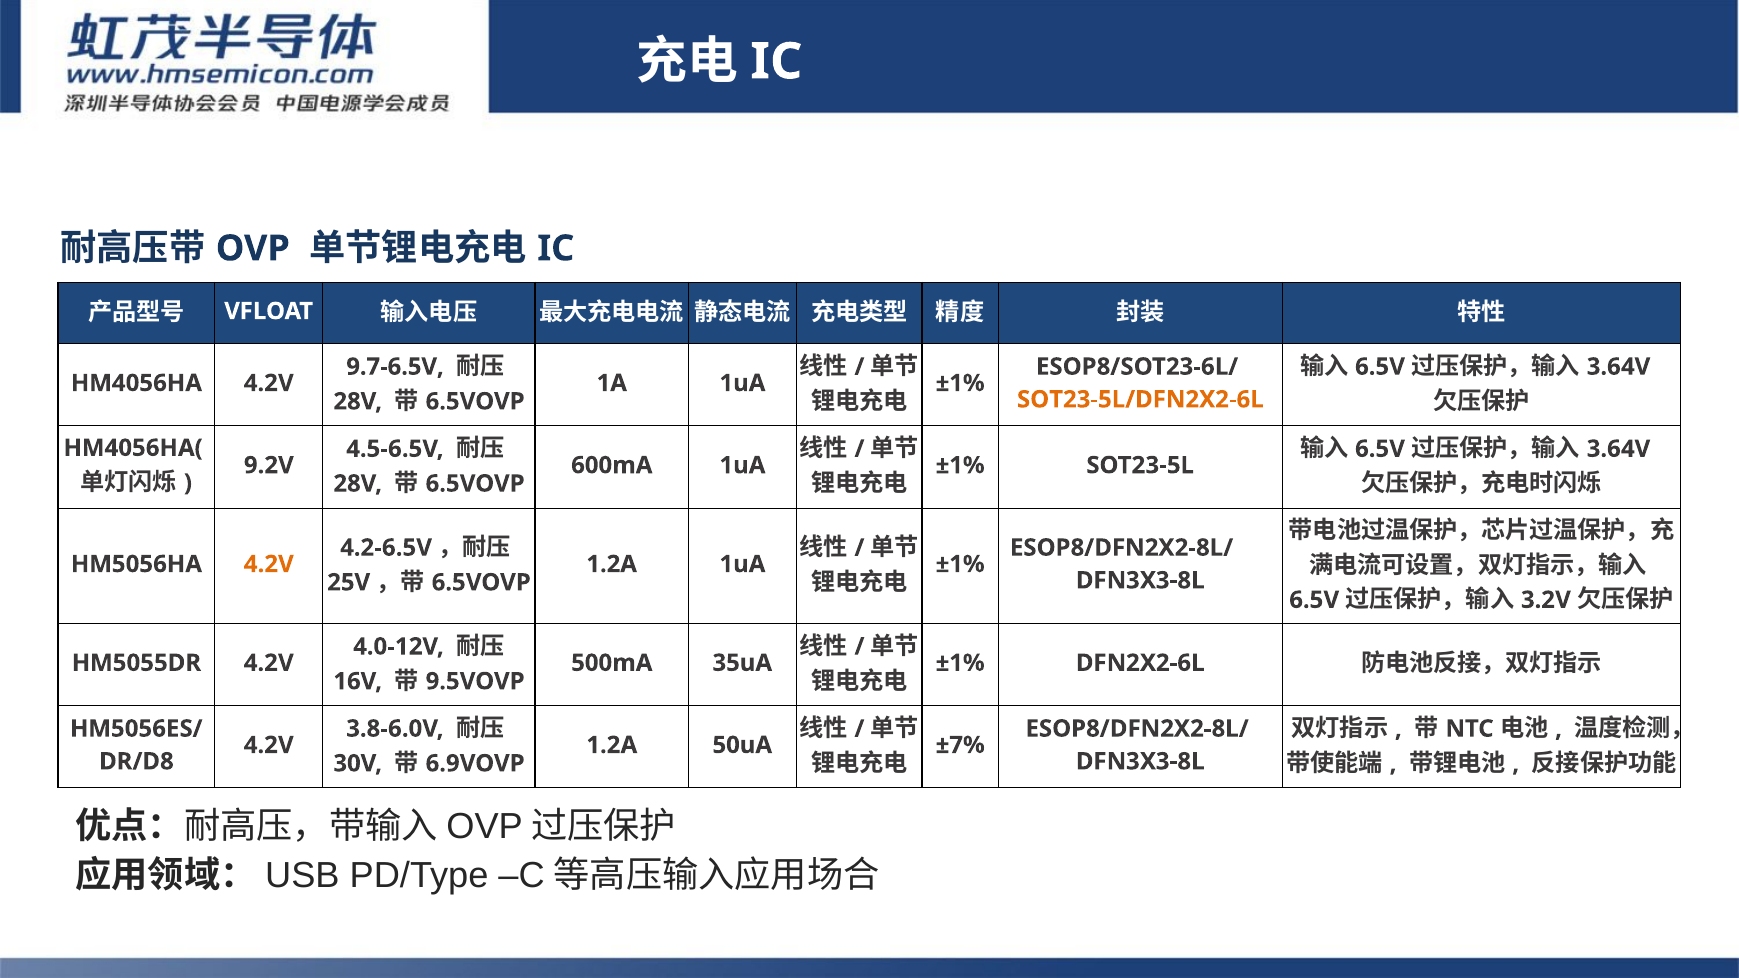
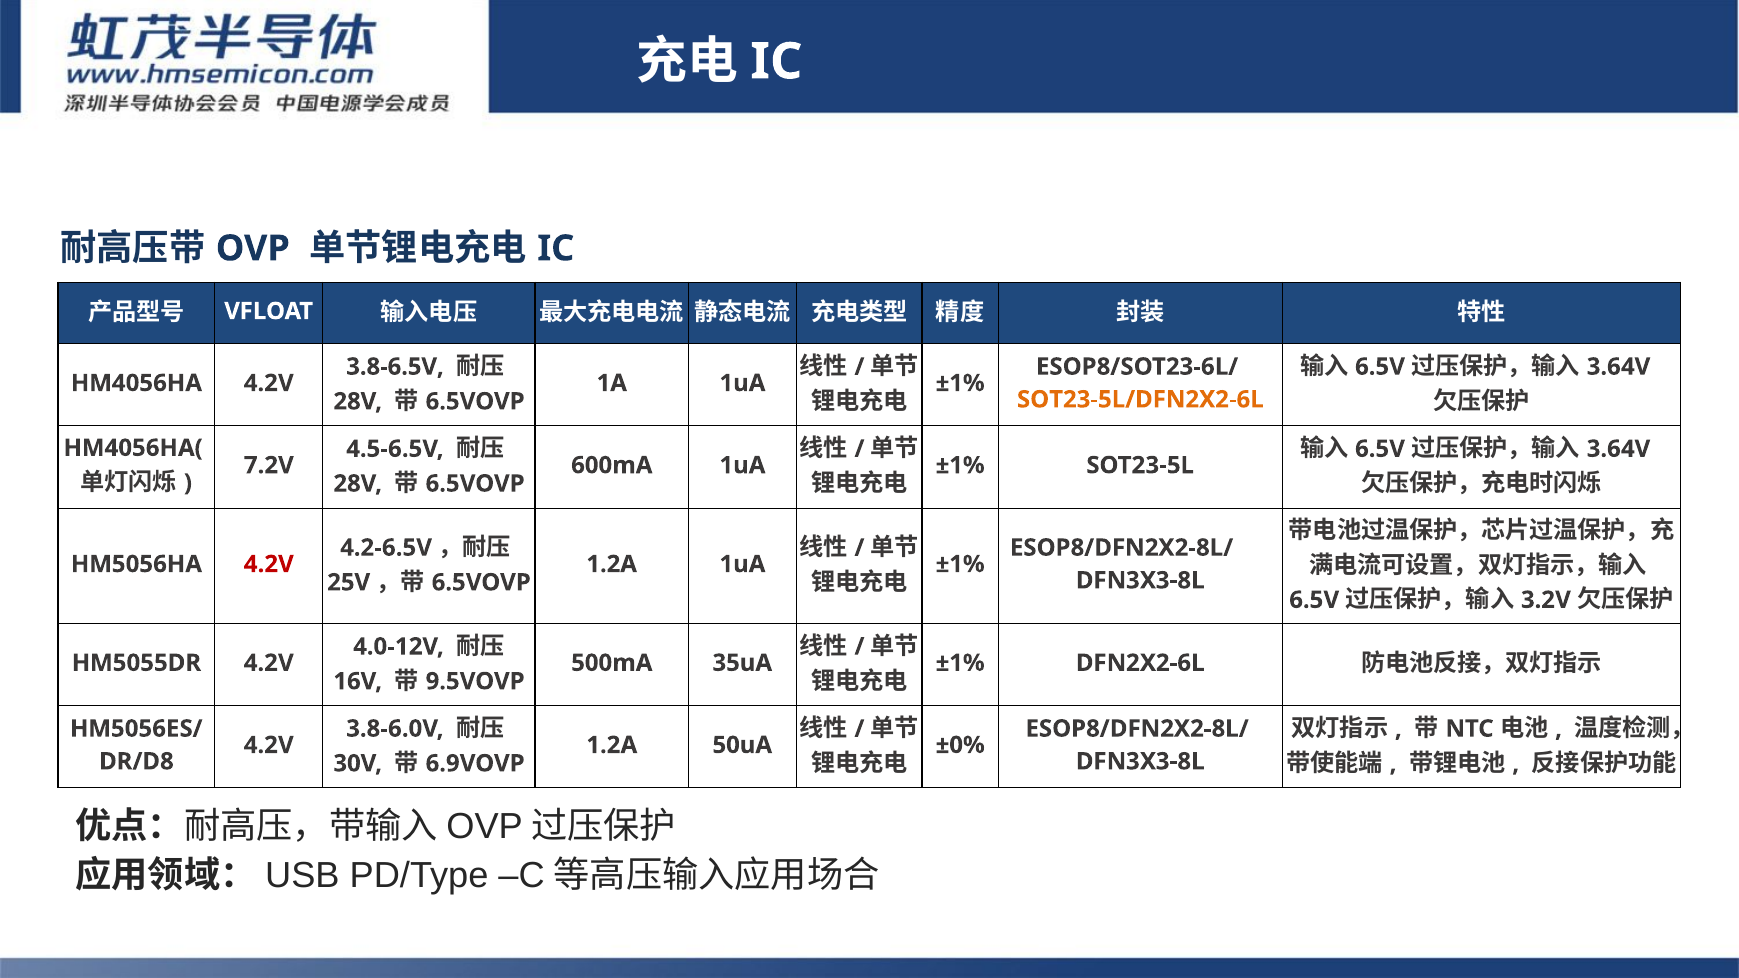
9.7-6.5V: 9.7-6.5V -> 3.8-6.5V
9.2V: 9.2V -> 7.2V
4.2V at (269, 564) colour: orange -> red
±7%: ±7% -> ±0%
